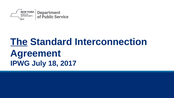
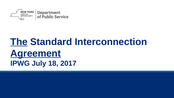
Agreement underline: none -> present
